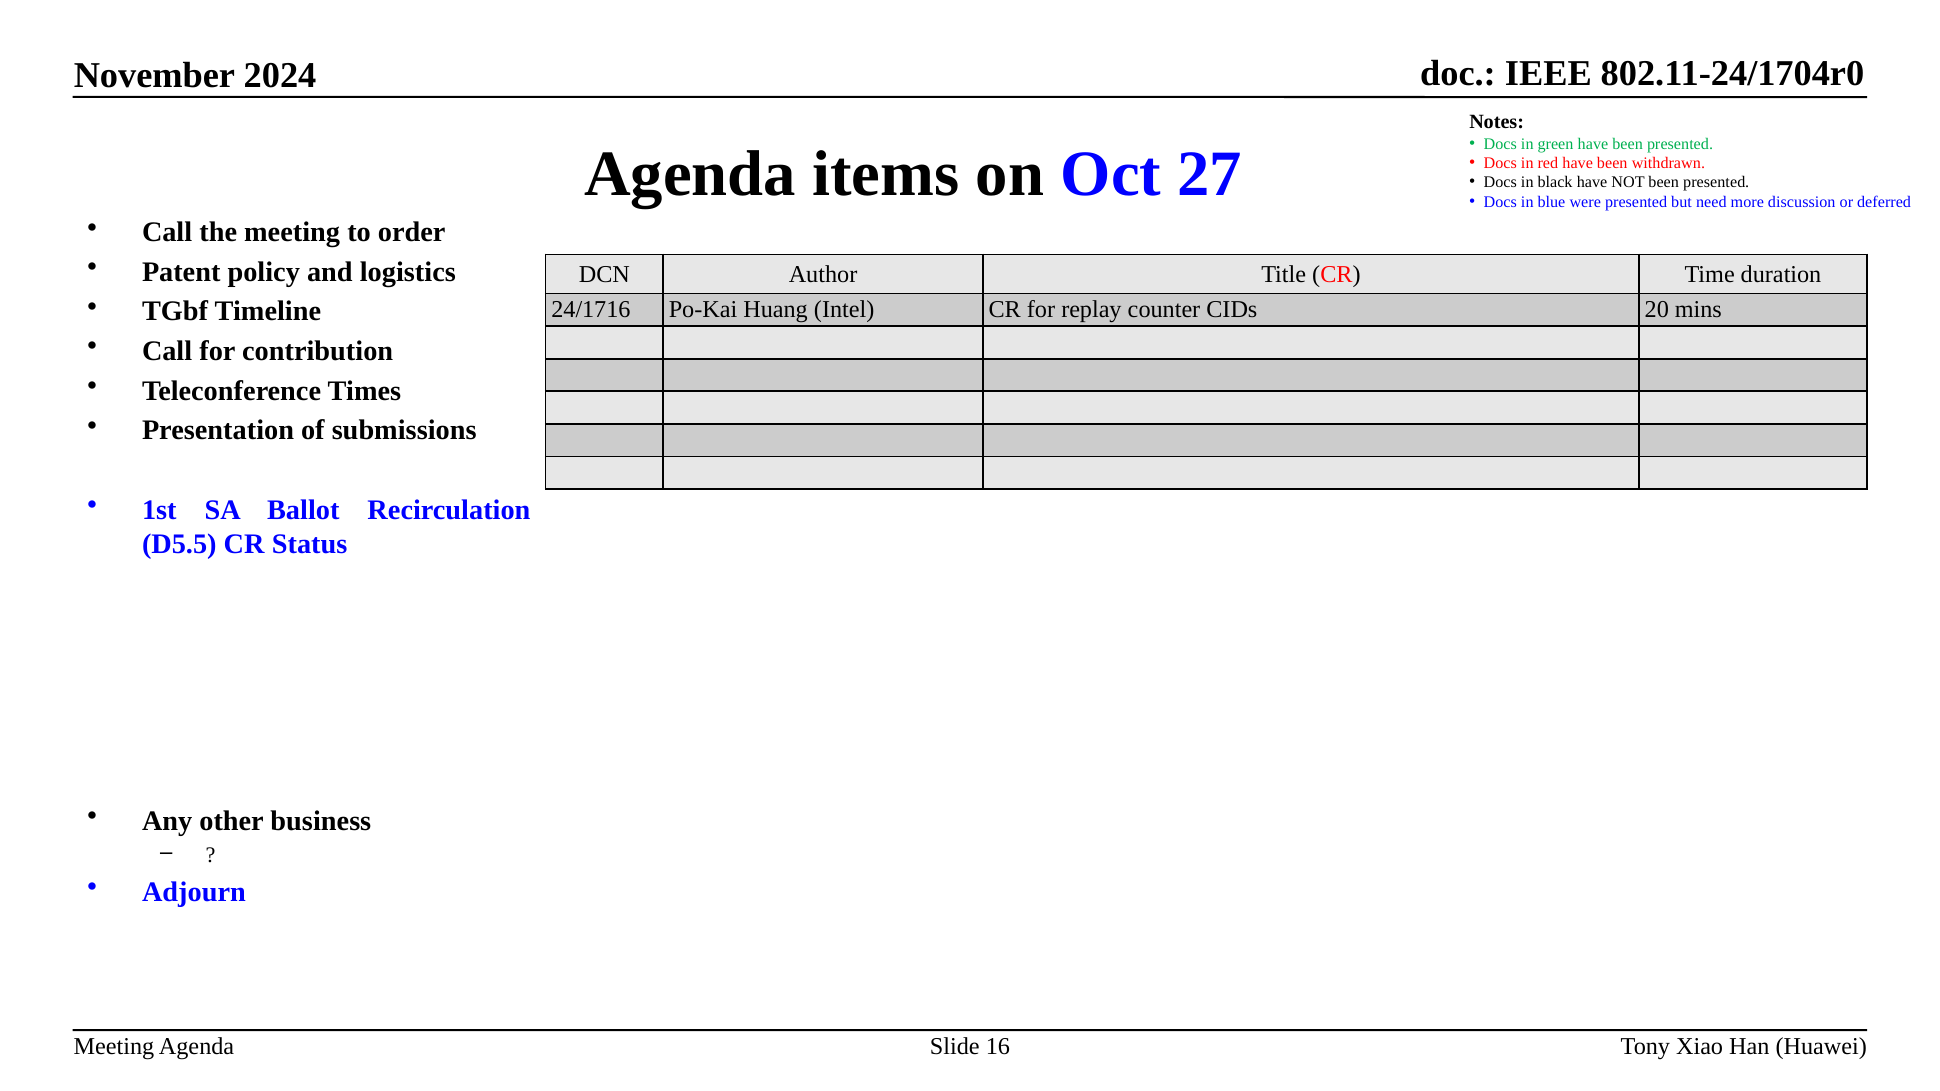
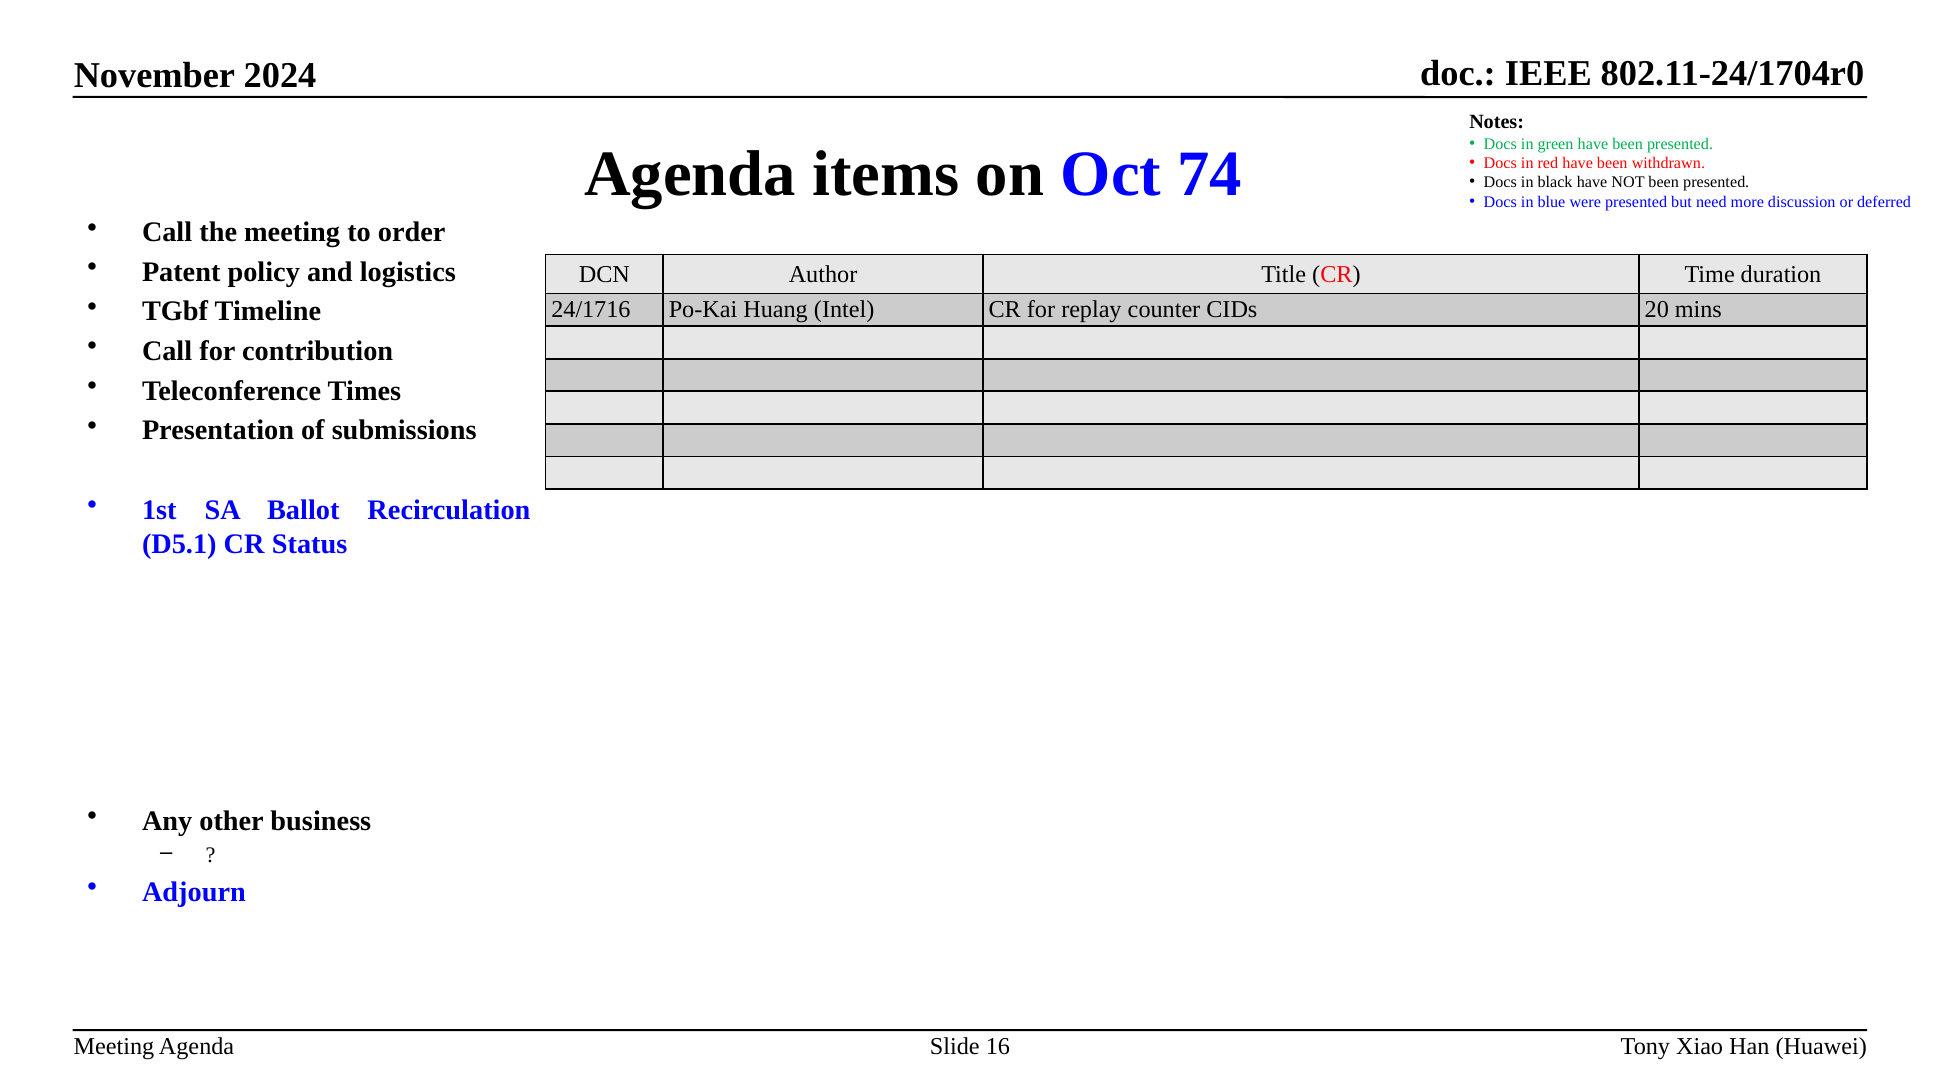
27: 27 -> 74
D5.5: D5.5 -> D5.1
